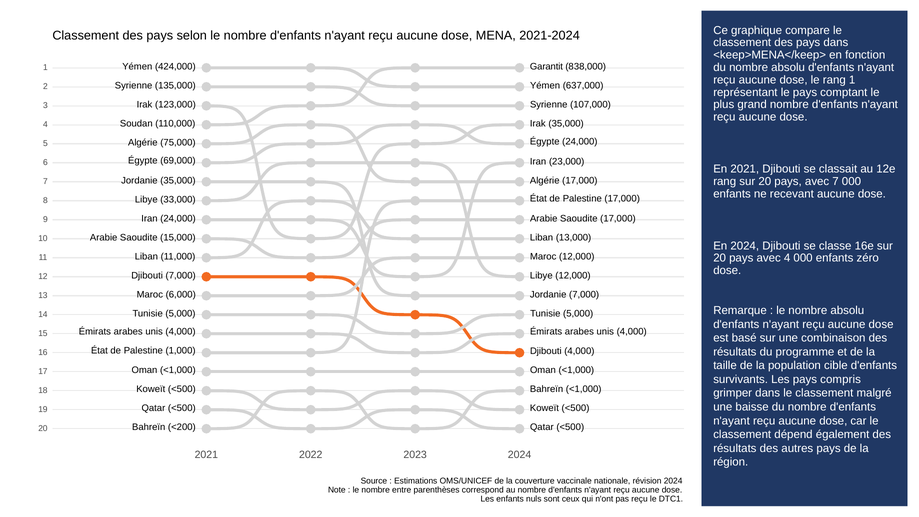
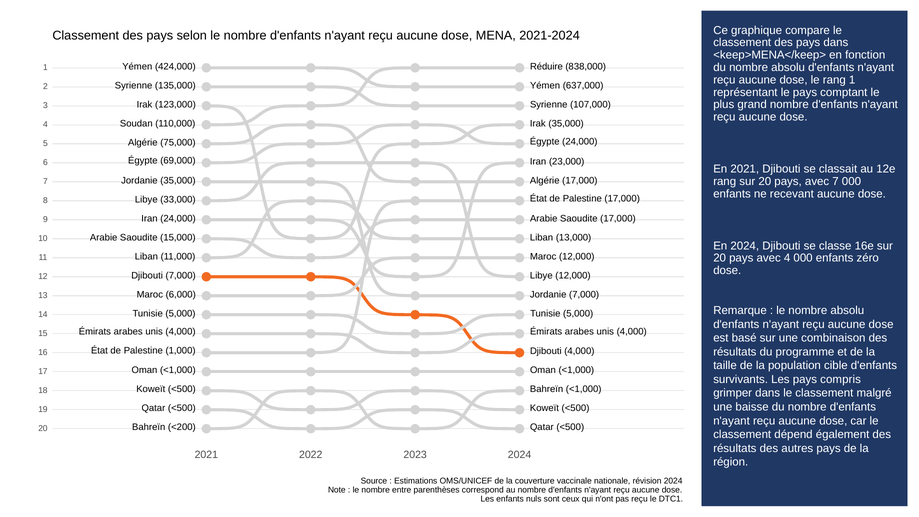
Garantit: Garantit -> Réduire
